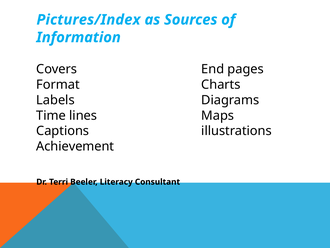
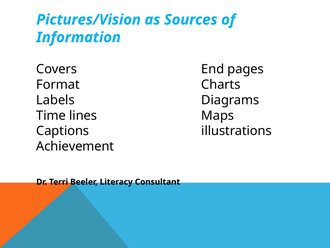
Pictures/Index: Pictures/Index -> Pictures/Vision
